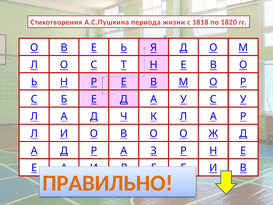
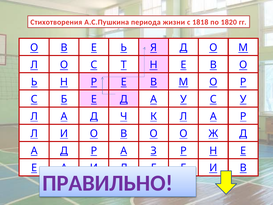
ПРАВИЛЬНО colour: orange -> purple
